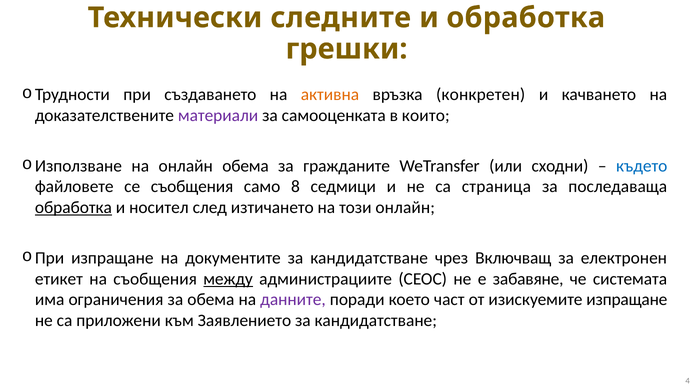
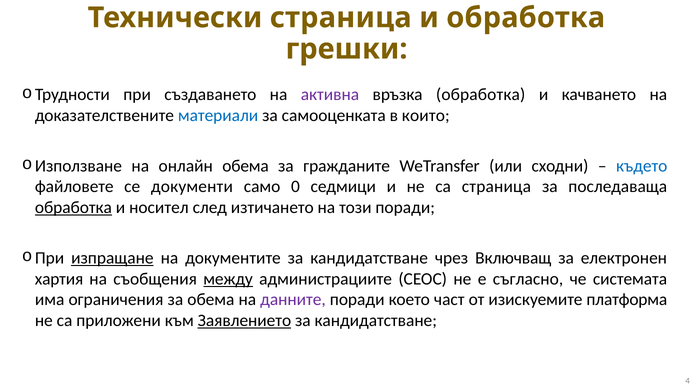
Технически следните: следните -> страница
активна colour: orange -> purple
връзка конкретен: конкретен -> обработка
материали colour: purple -> blue
се съобщения: съобщения -> документи
8: 8 -> 0
този онлайн: онлайн -> поради
изпращане at (112, 258) underline: none -> present
етикет: етикет -> хартия
забавяне: забавяне -> съгласно
изискуемите изпращане: изпращане -> платформа
Заявлението underline: none -> present
